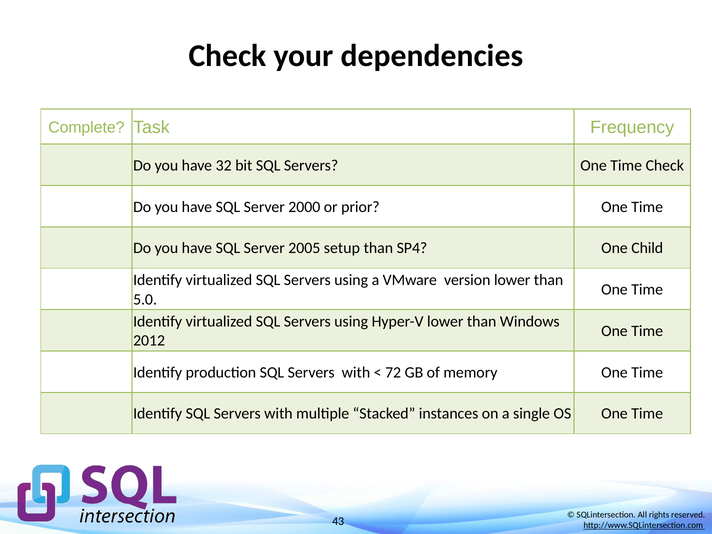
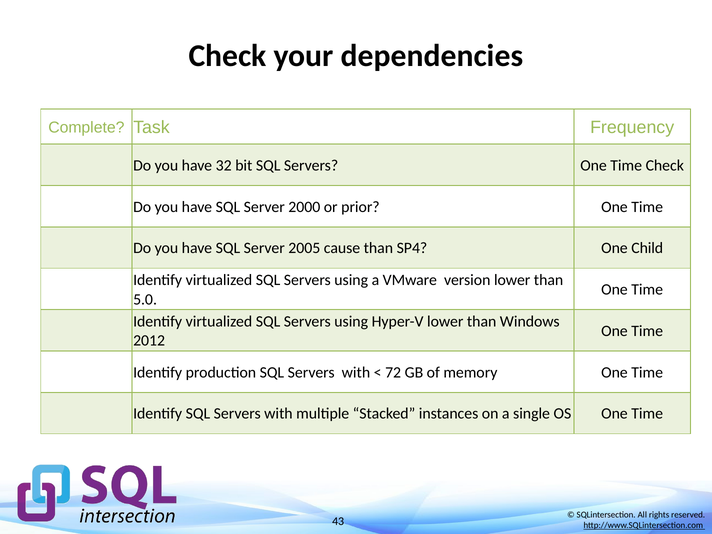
setup: setup -> cause
